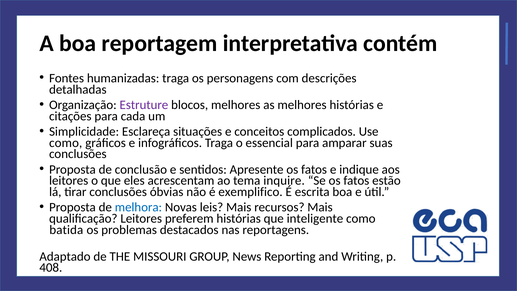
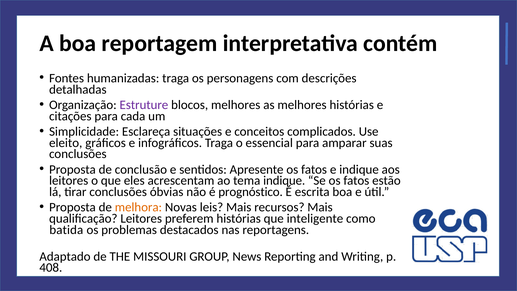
como at (66, 143): como -> eleito
tema inquire: inquire -> indique
exemplifico: exemplifico -> prognóstico
melhora colour: blue -> orange
